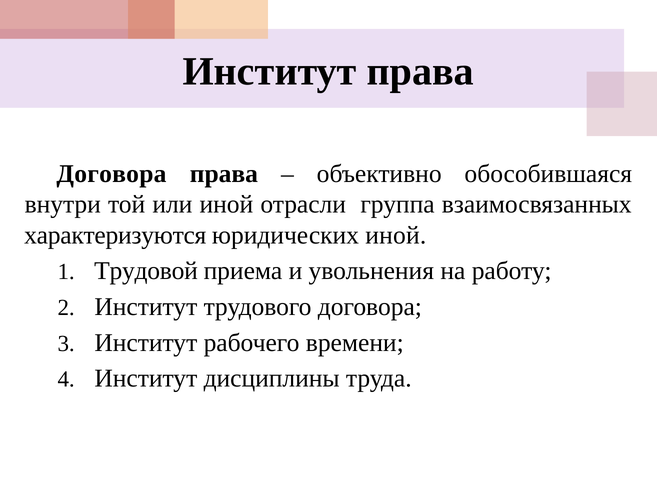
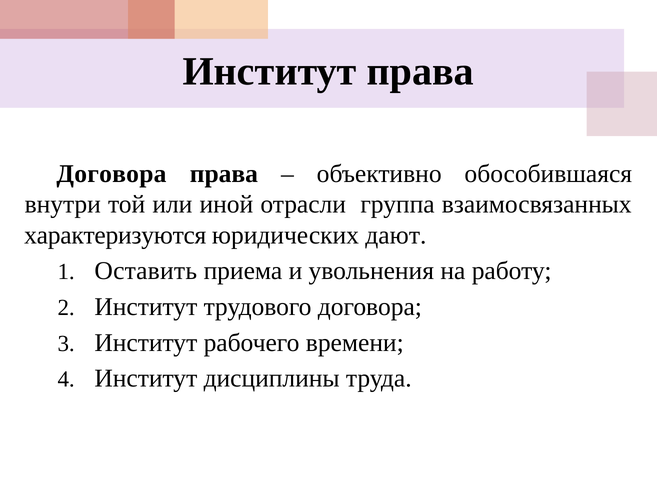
юридических иной: иной -> дают
Трудовой: Трудовой -> Оставить
